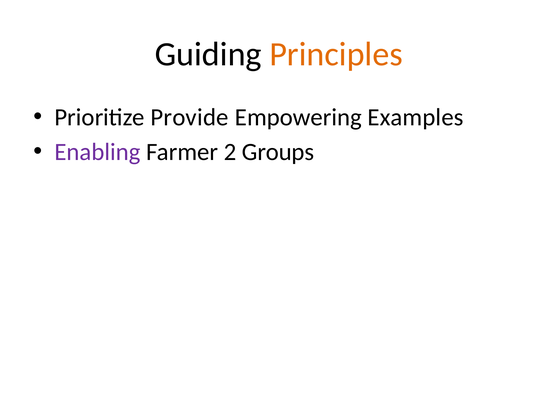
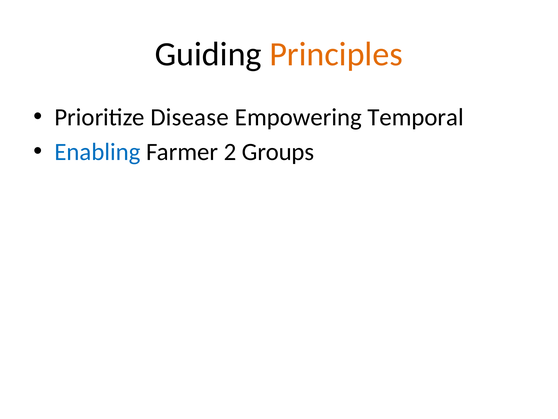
Provide: Provide -> Disease
Examples: Examples -> Temporal
Enabling colour: purple -> blue
